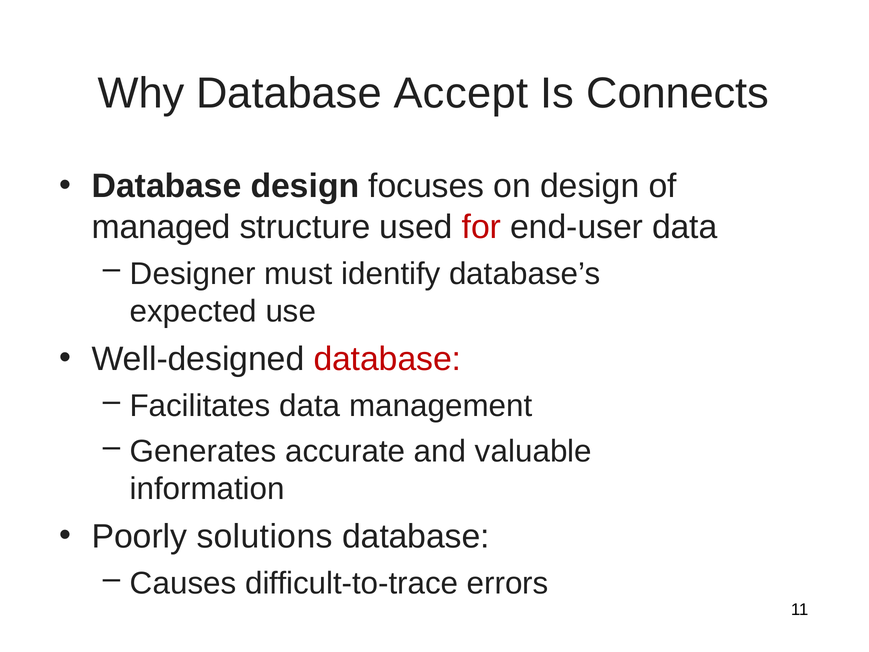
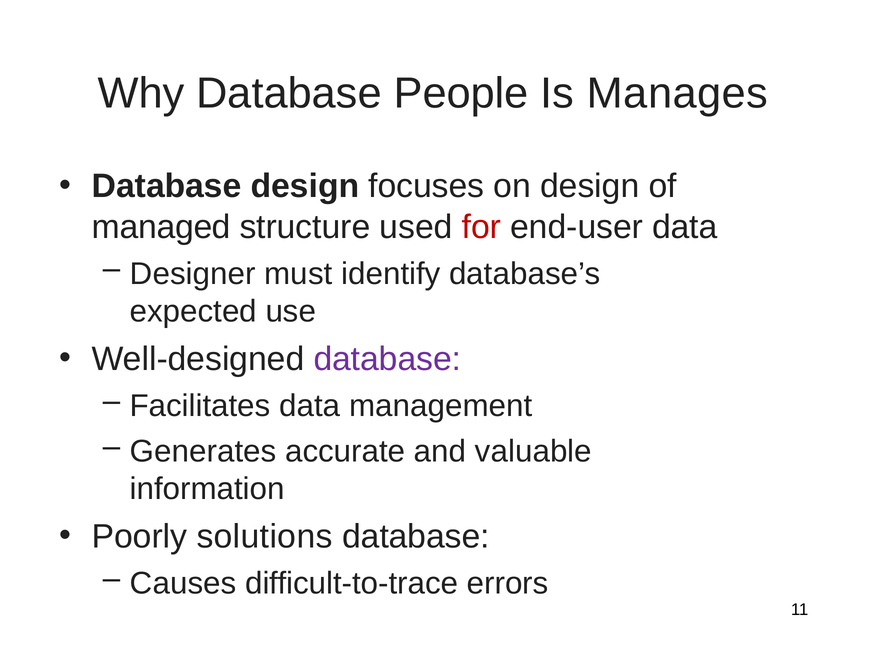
Accept: Accept -> People
Connects: Connects -> Manages
database at (387, 359) colour: red -> purple
